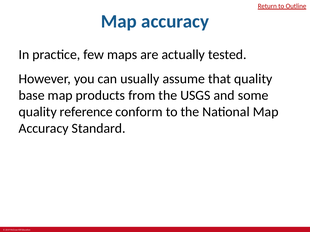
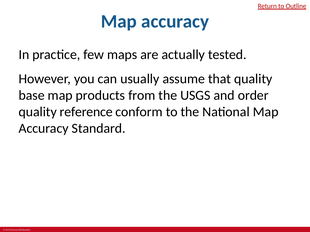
some: some -> order
